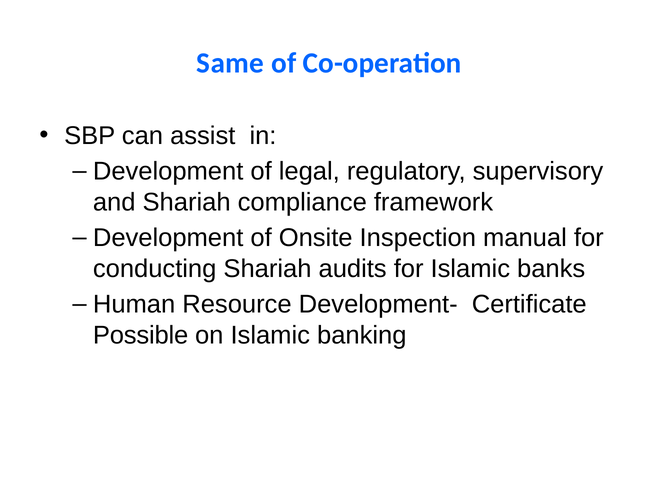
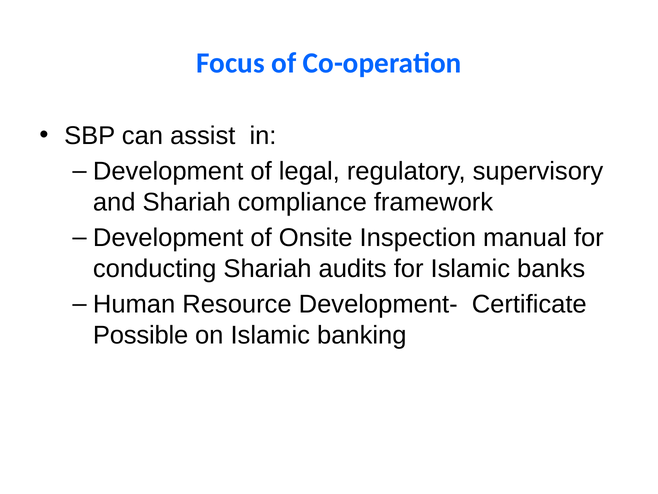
Same: Same -> Focus
